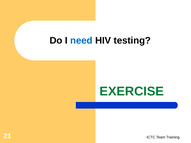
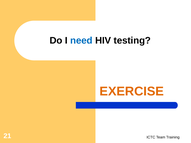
EXERCISE colour: green -> orange
